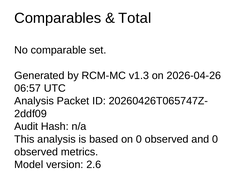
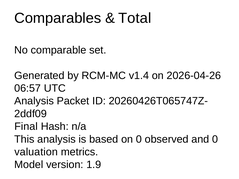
v1.3: v1.3 -> v1.4
Audit: Audit -> Final
observed at (36, 152): observed -> valuation
2.6: 2.6 -> 1.9
